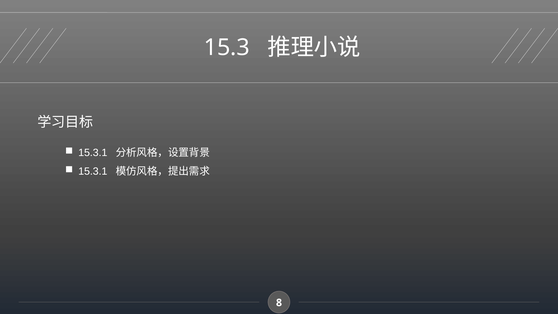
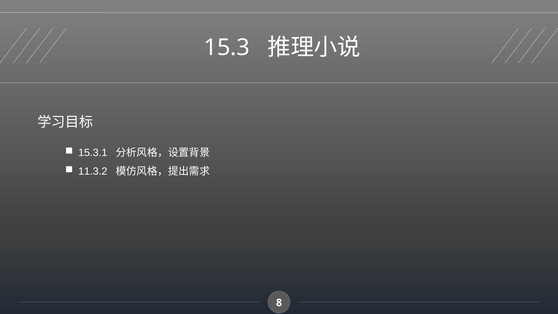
15.3.1 at (93, 171): 15.3.1 -> 11.3.2
